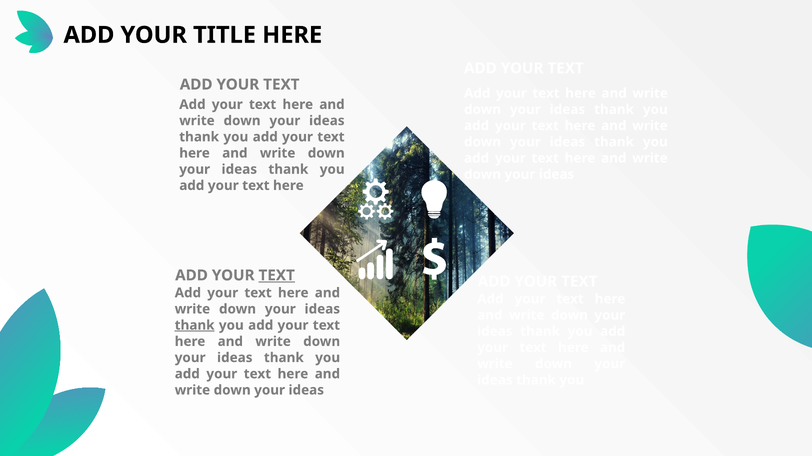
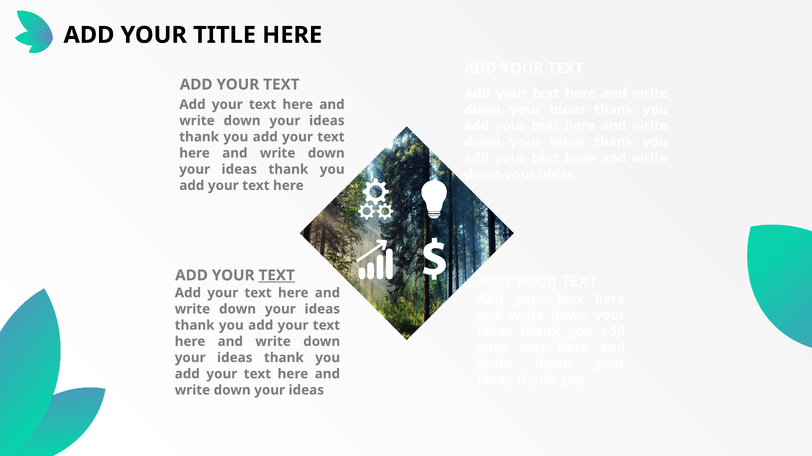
thank at (195, 326) underline: present -> none
